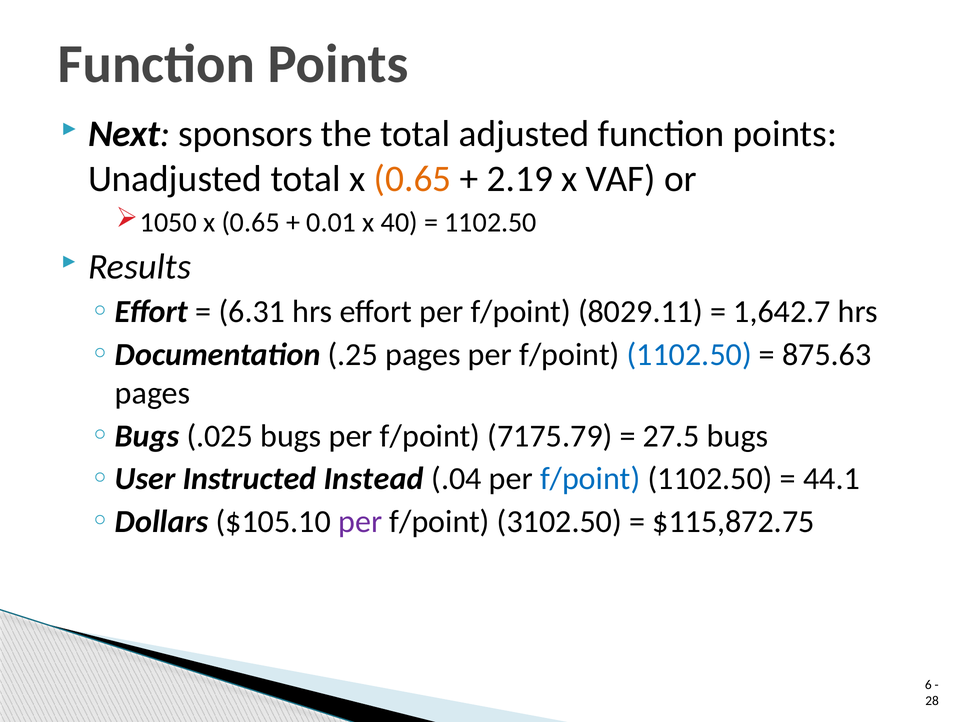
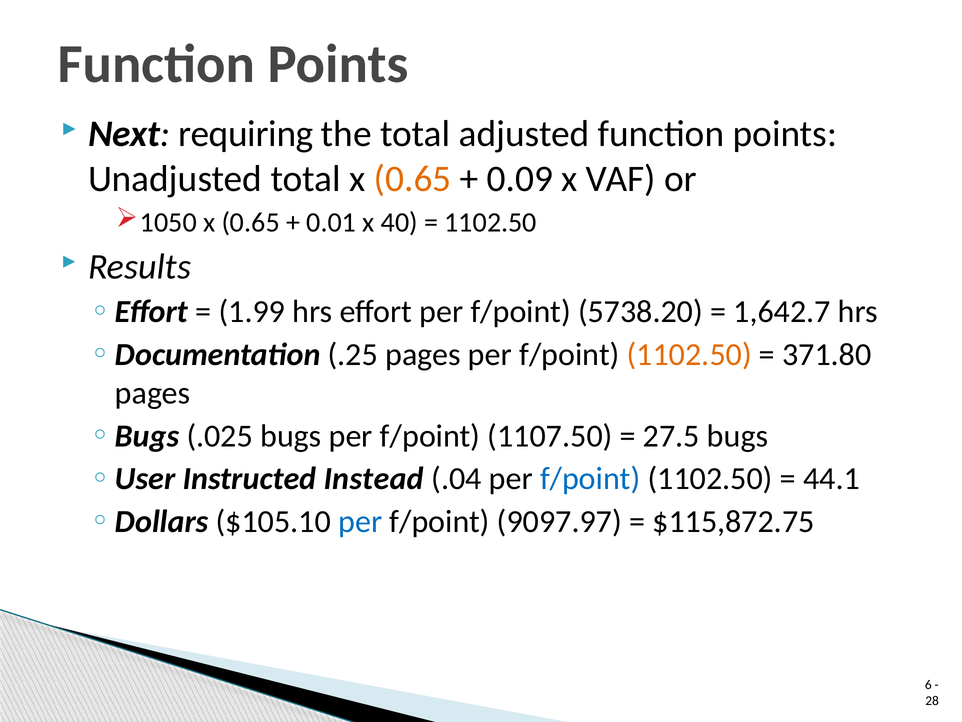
sponsors: sponsors -> requiring
2.19: 2.19 -> 0.09
6.31: 6.31 -> 1.99
8029.11: 8029.11 -> 5738.20
1102.50 at (689, 354) colour: blue -> orange
875.63: 875.63 -> 371.80
7175.79: 7175.79 -> 1107.50
per at (360, 521) colour: purple -> blue
3102.50: 3102.50 -> 9097.97
